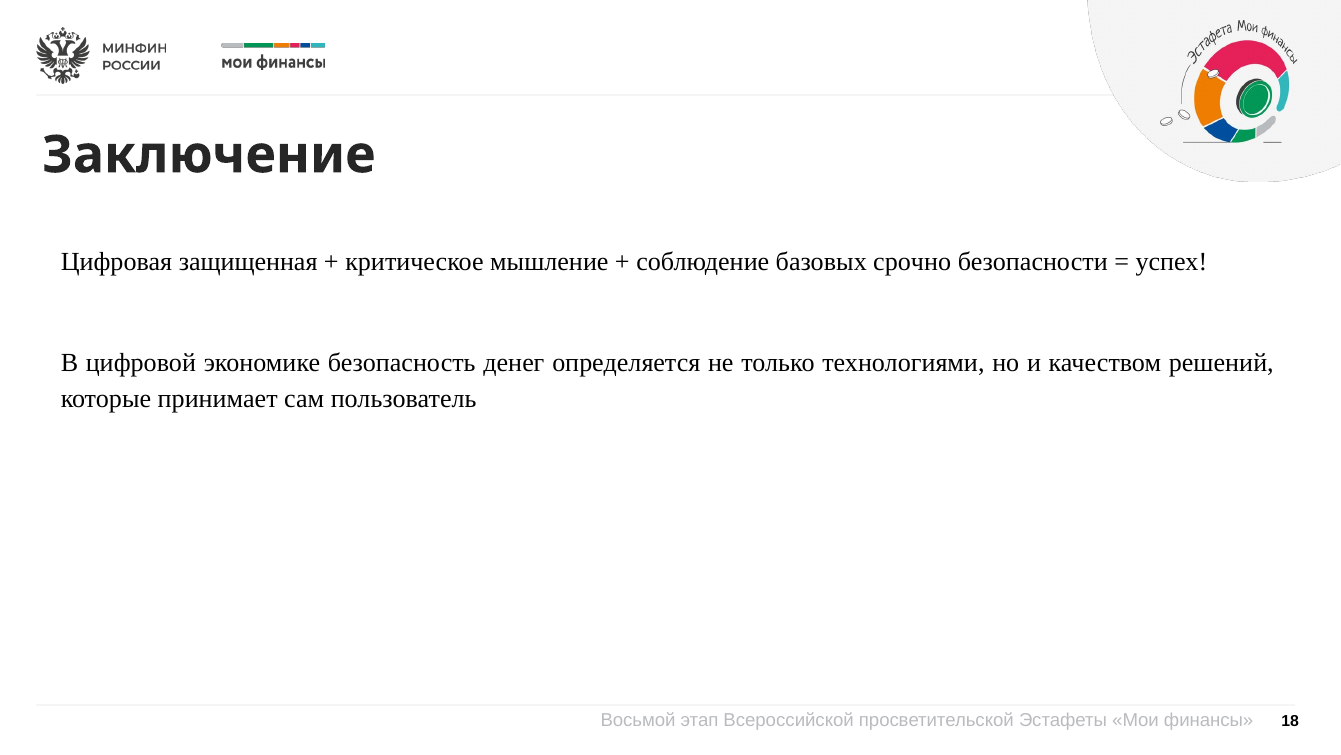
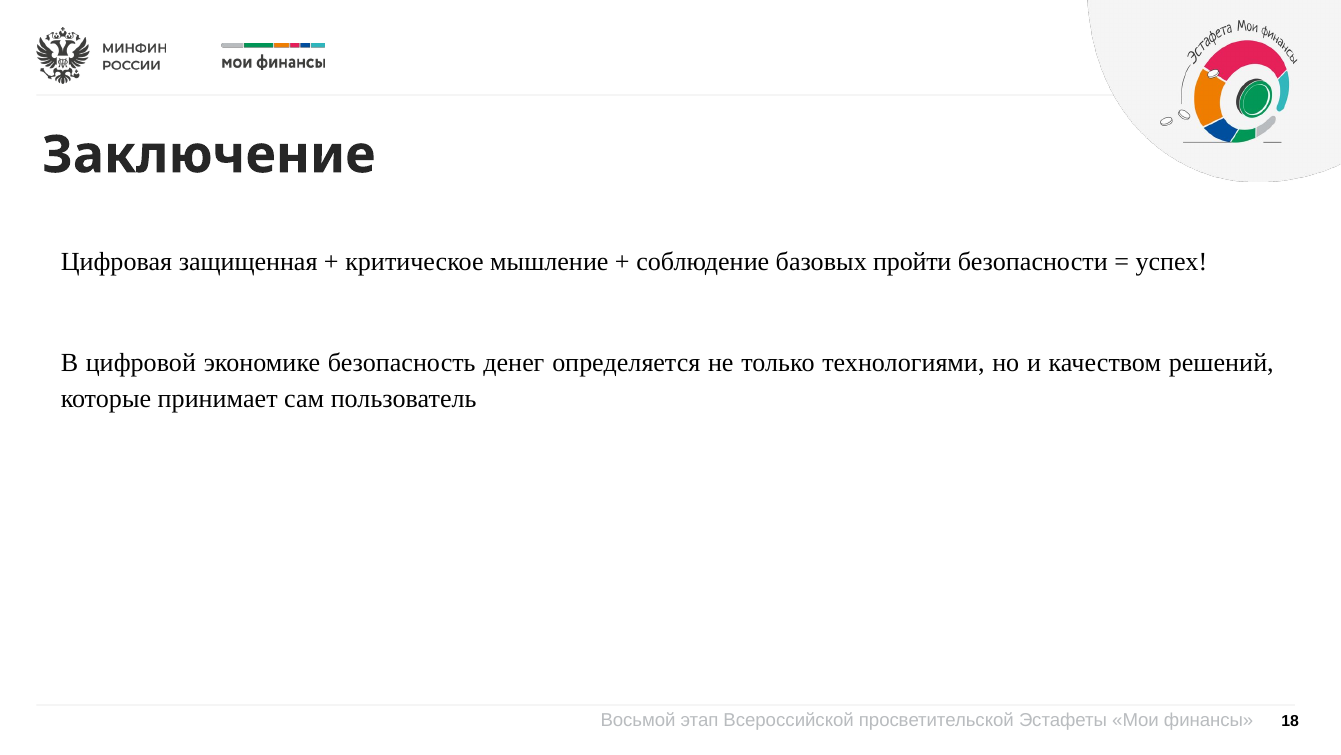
срочно: срочно -> пройти
